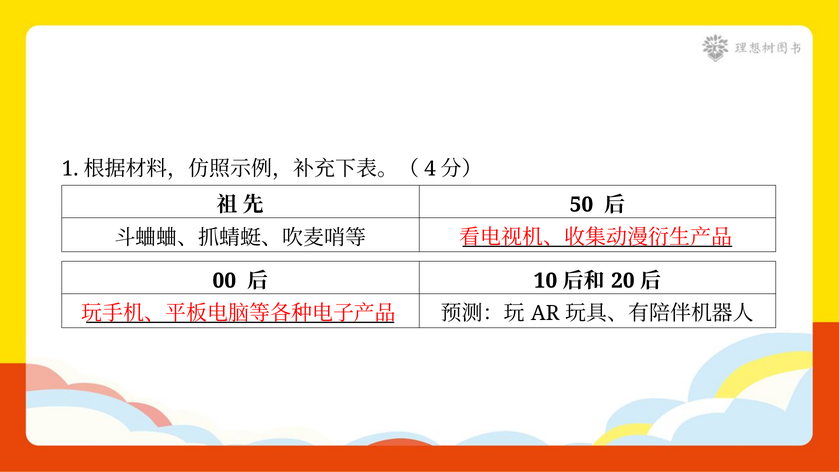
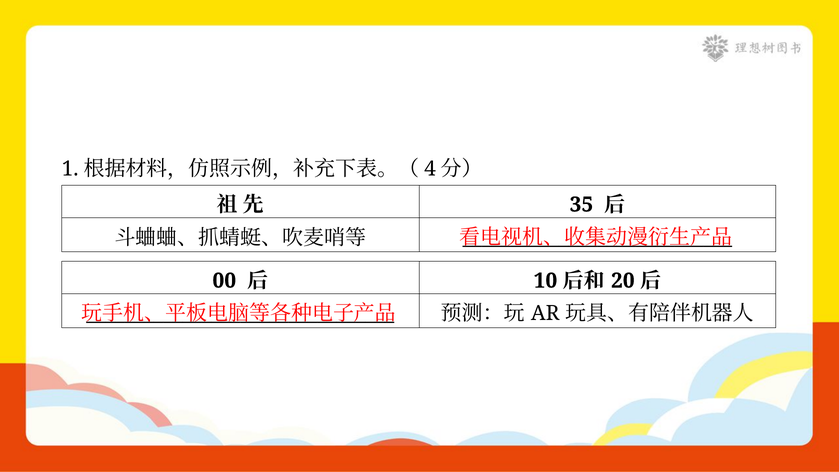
50: 50 -> 35
